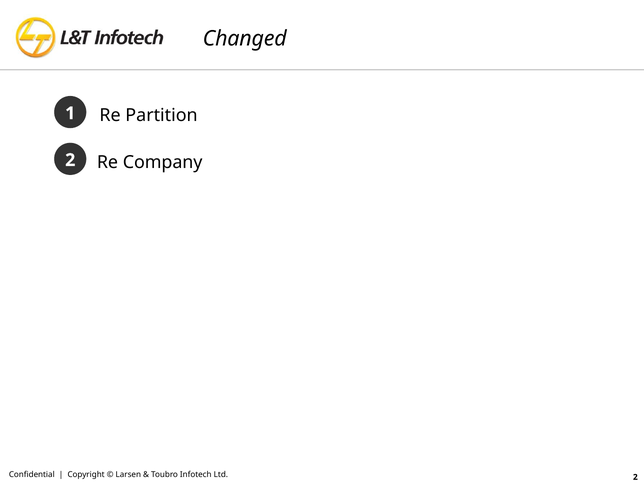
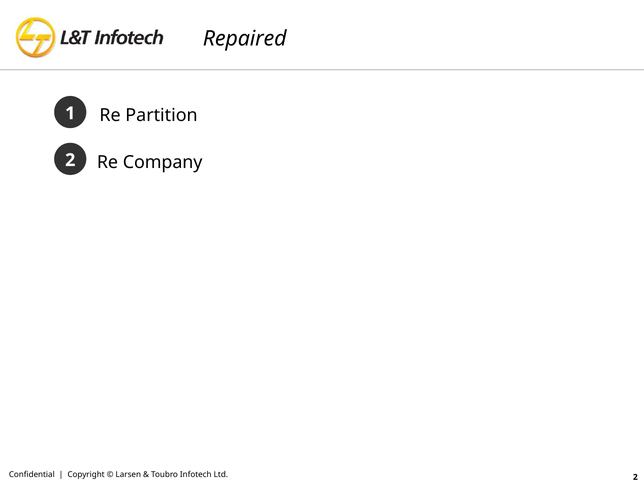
Changed: Changed -> Repaired
